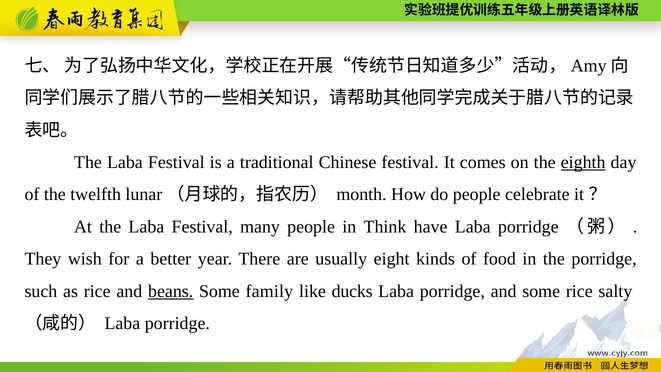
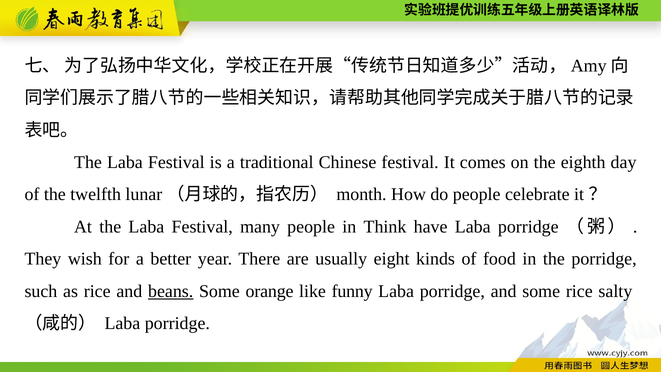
eighth underline: present -> none
family: family -> orange
ducks: ducks -> funny
